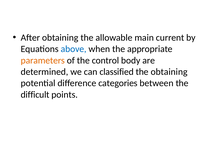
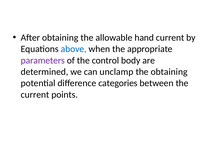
main: main -> hand
parameters colour: orange -> purple
classified: classified -> unclamp
difficult at (35, 94): difficult -> current
